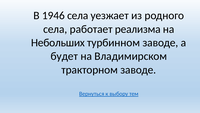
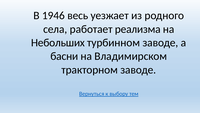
1946 села: села -> весь
будет: будет -> басни
